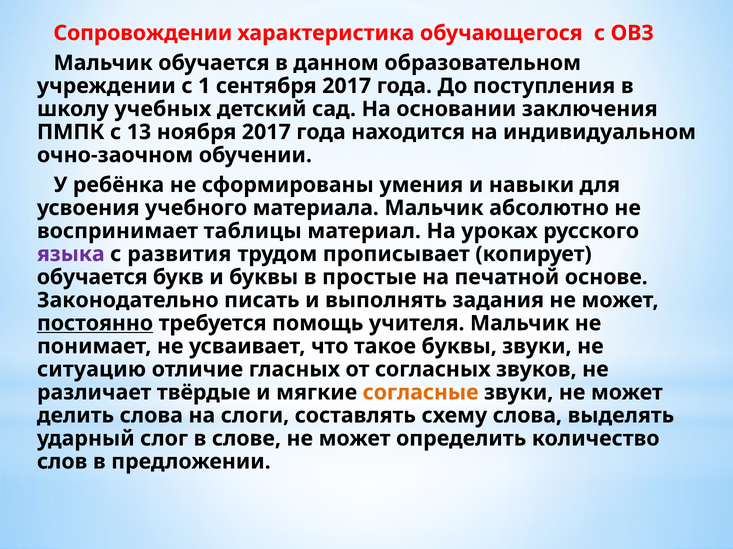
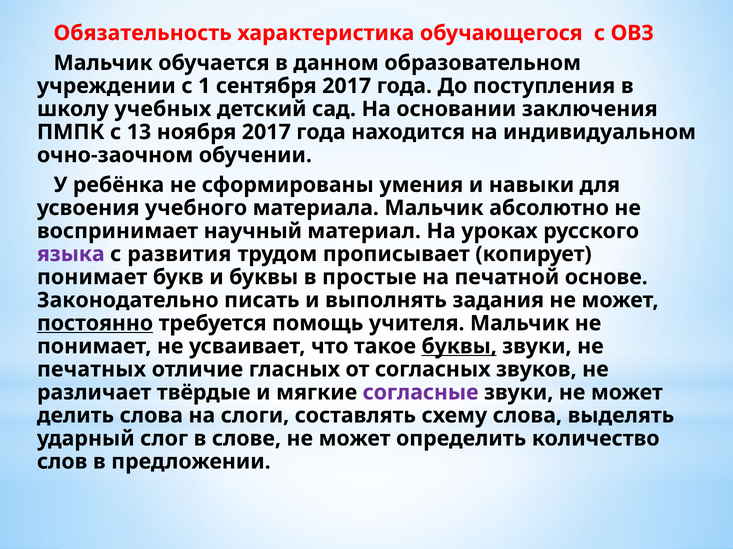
Сопровождении: Сопровождении -> Обязательность
таблицы: таблицы -> научный
обучается at (92, 277): обучается -> понимает
буквы at (459, 347) underline: none -> present
ситуацию: ситуацию -> печатных
согласные colour: orange -> purple
